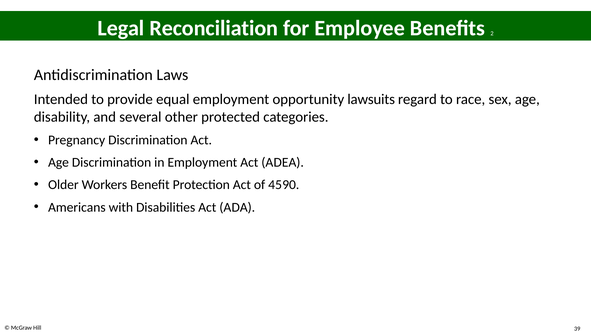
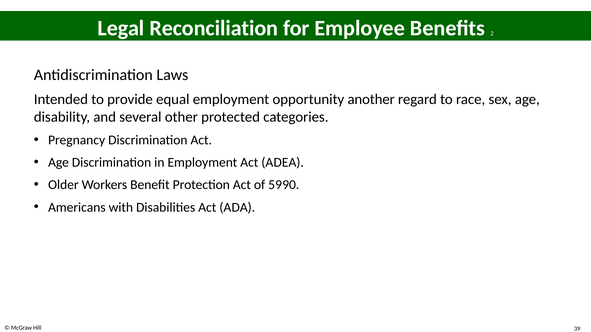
lawsuits: lawsuits -> another
45: 45 -> 59
